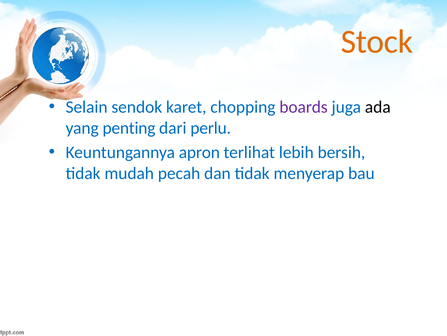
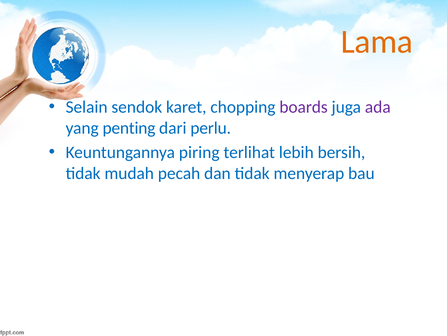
Stock: Stock -> Lama
ada colour: black -> purple
apron: apron -> piring
